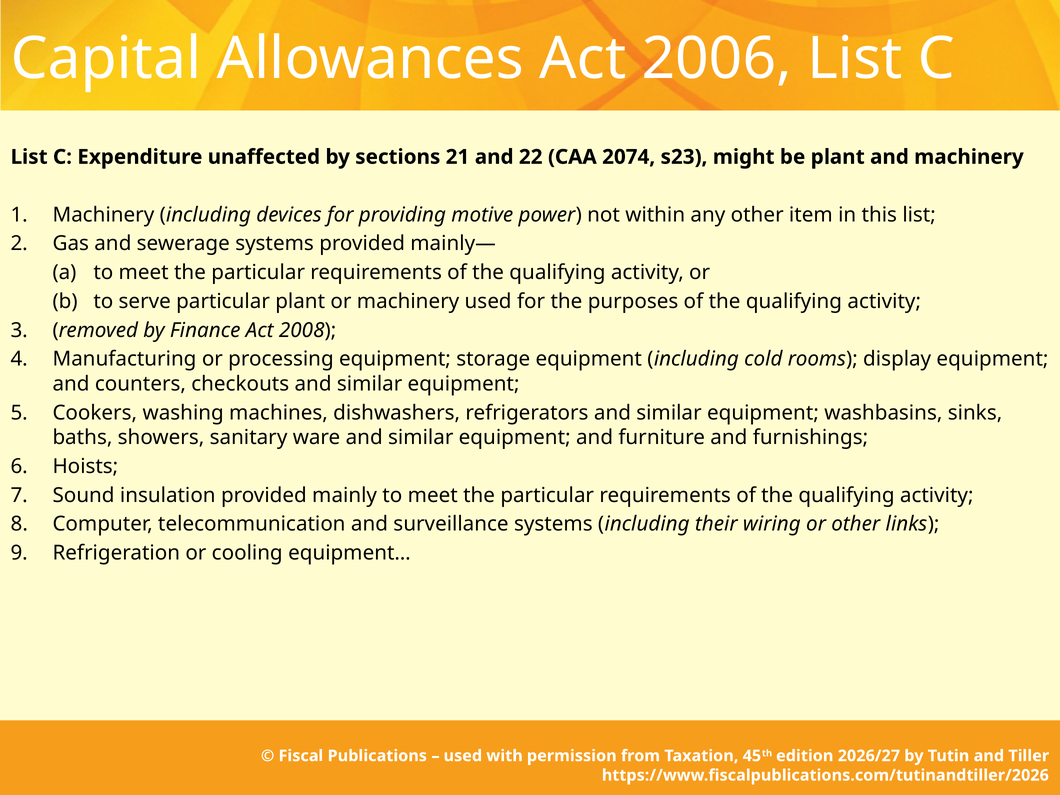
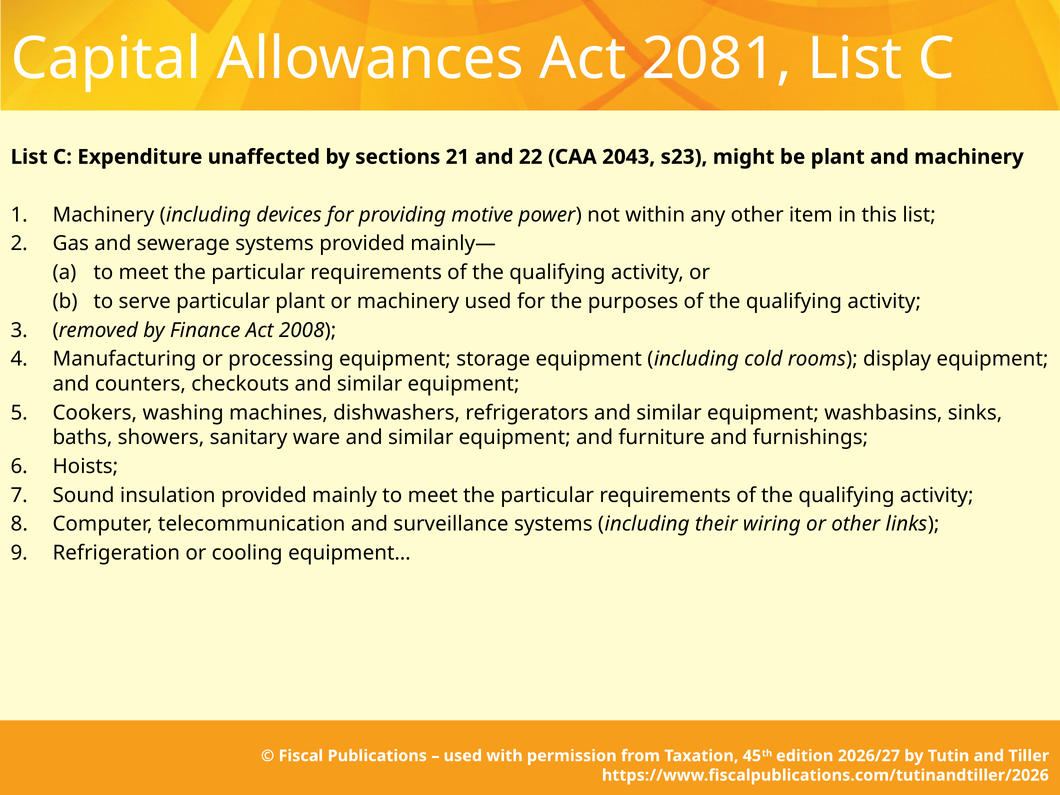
2006: 2006 -> 2081
2074: 2074 -> 2043
